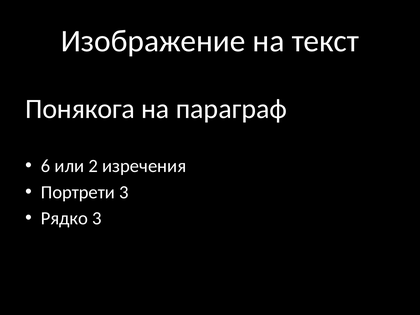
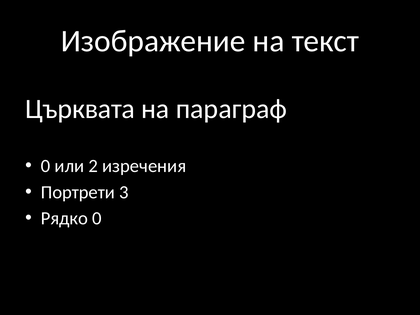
Понякога: Понякога -> Църквата
6 at (46, 166): 6 -> 0
Рядко 3: 3 -> 0
